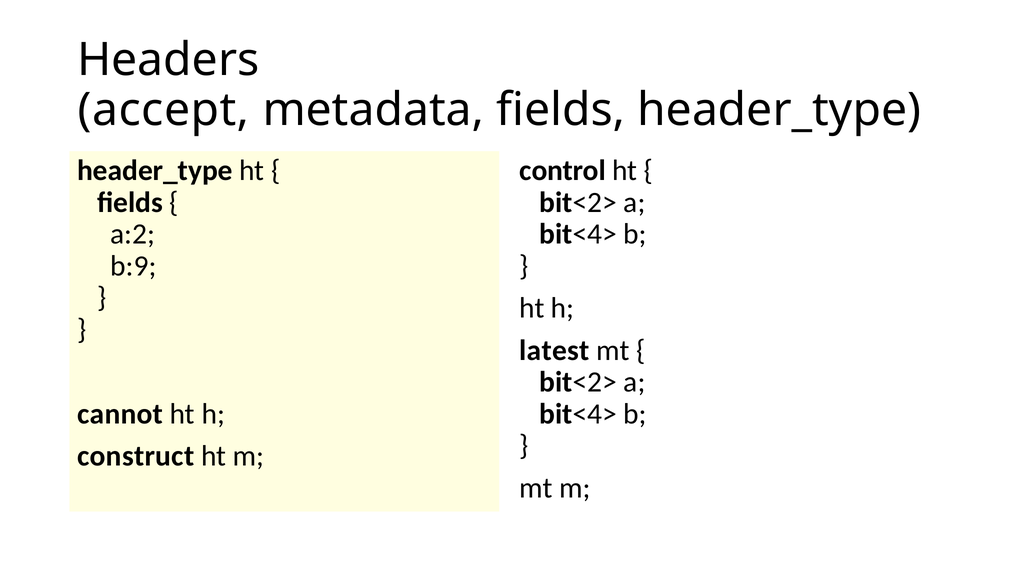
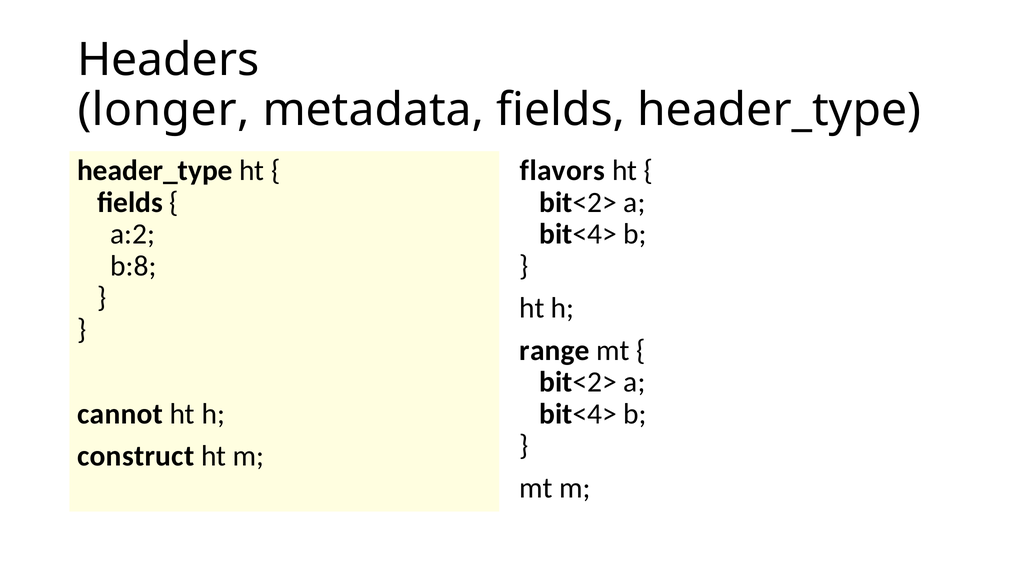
accept: accept -> longer
control: control -> flavors
b:9: b:9 -> b:8
latest: latest -> range
